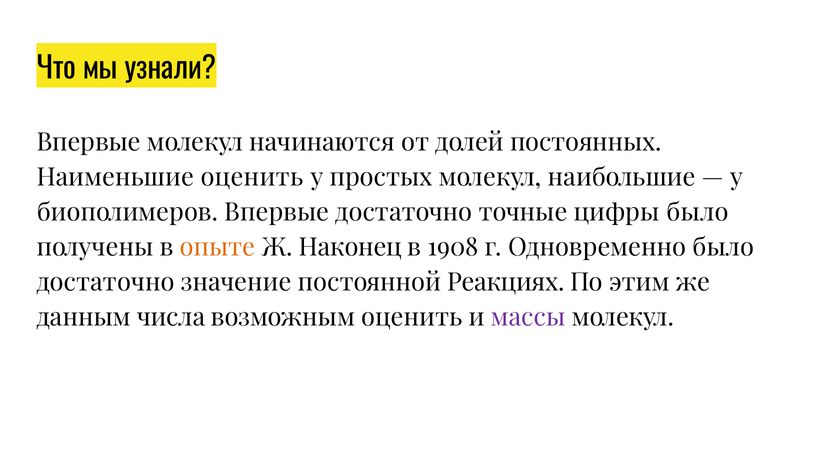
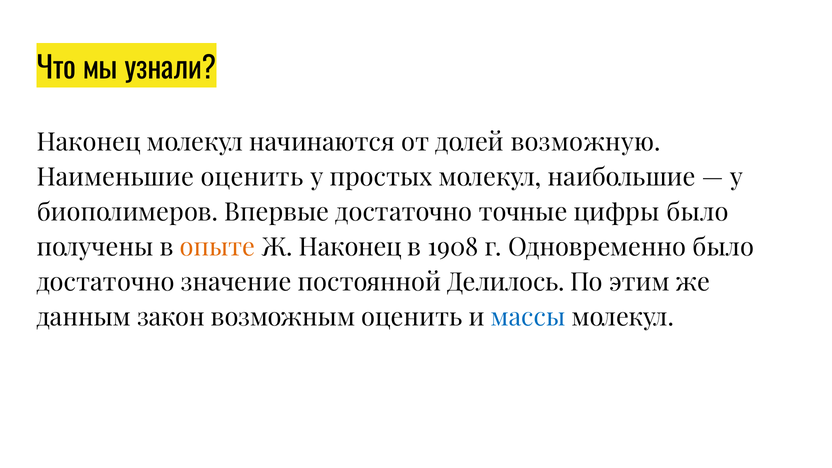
Впервые at (89, 142): Впервые -> Наконец
постоянных: постоянных -> возможную
Реакциях: Реакциях -> Делилось
числа: числа -> закон
массы colour: purple -> blue
